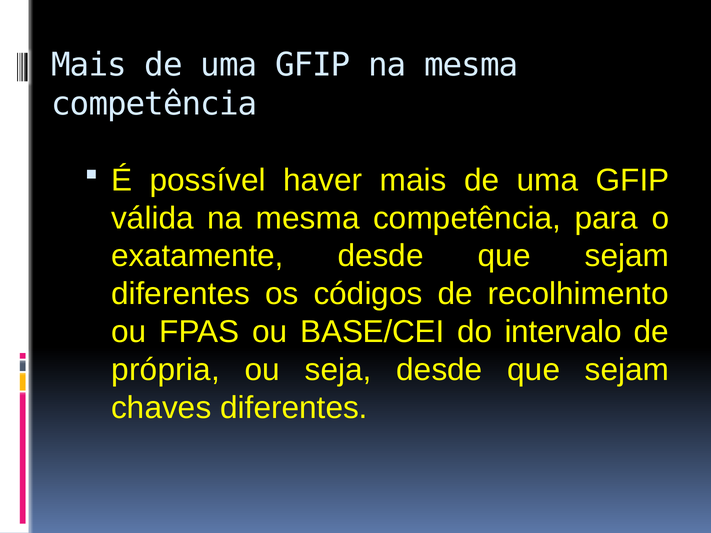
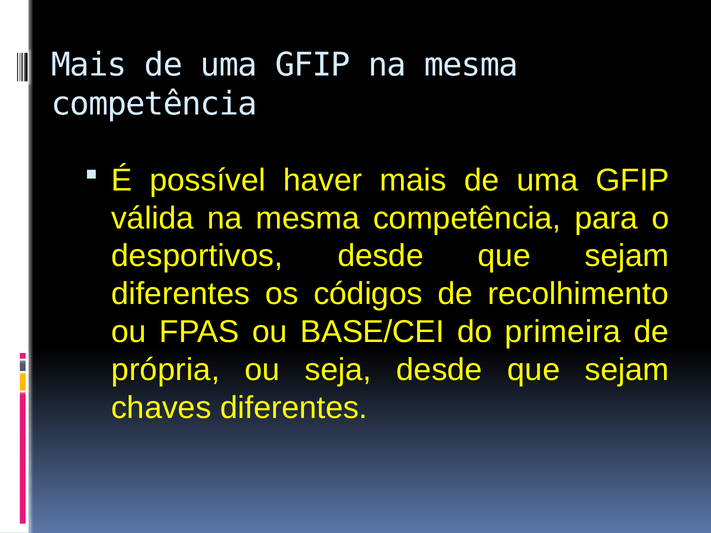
exatamente: exatamente -> desportivos
intervalo: intervalo -> primeira
